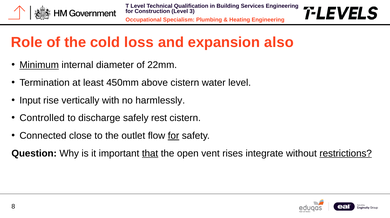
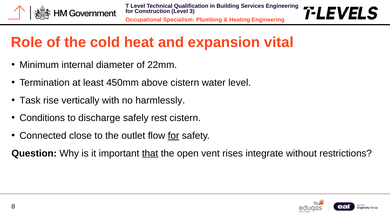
loss: loss -> heat
also: also -> vital
Minimum underline: present -> none
Input: Input -> Task
Controlled: Controlled -> Conditions
restrictions underline: present -> none
